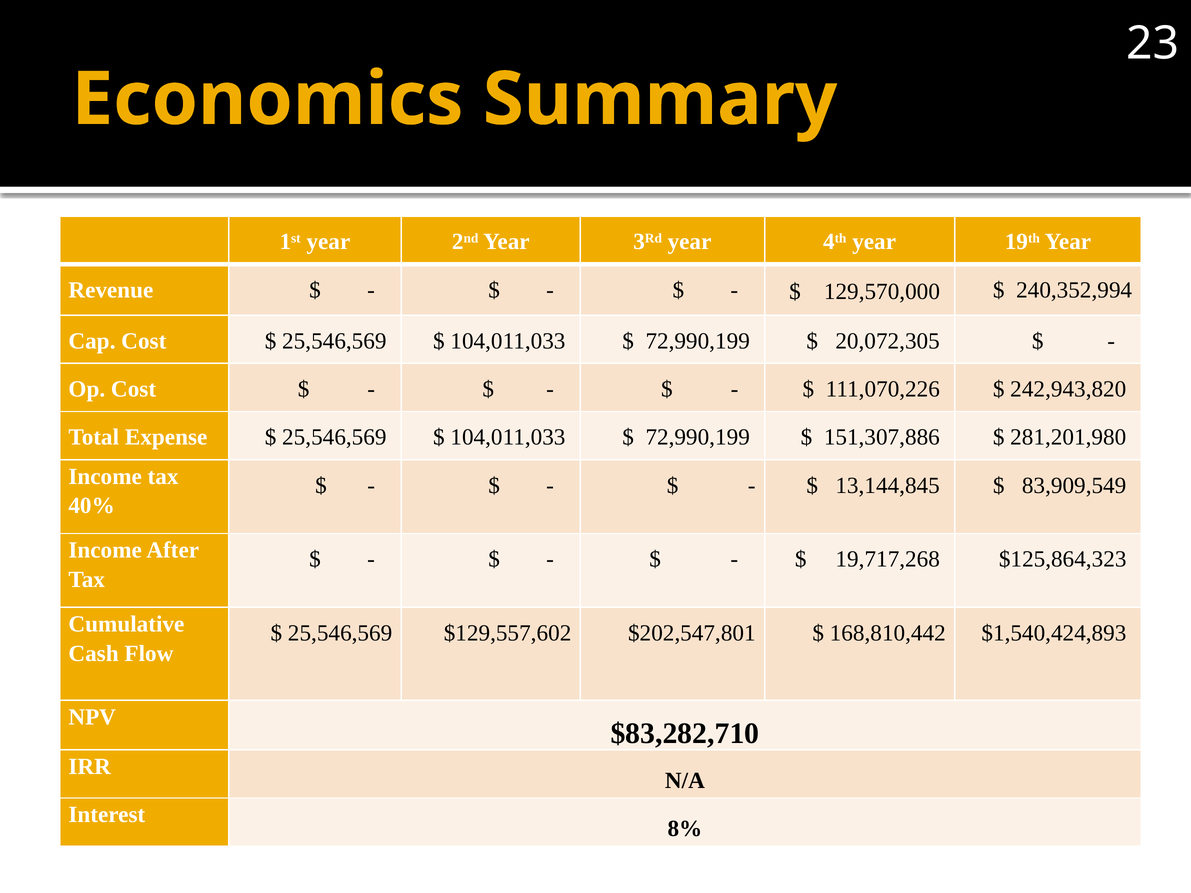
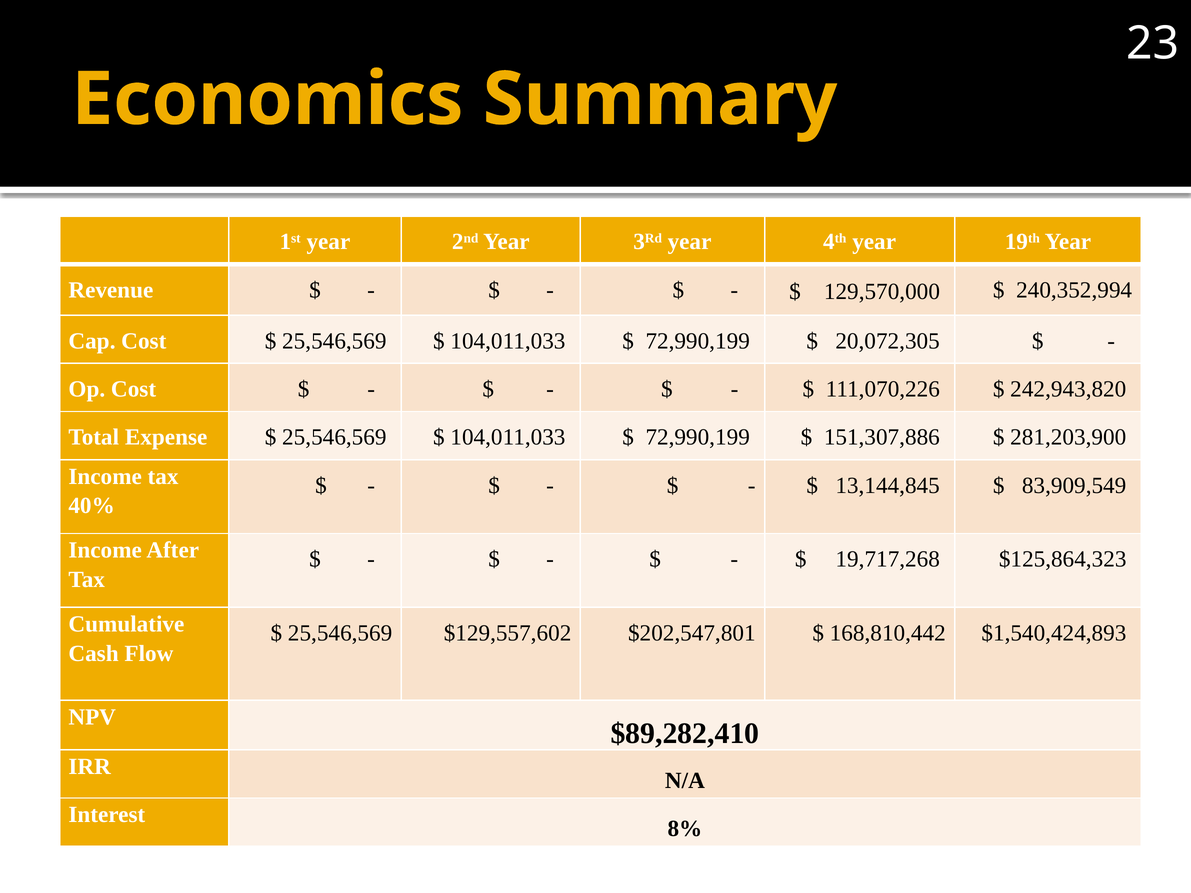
281,201,980: 281,201,980 -> 281,203,900
$83,282,710: $83,282,710 -> $89,282,410
